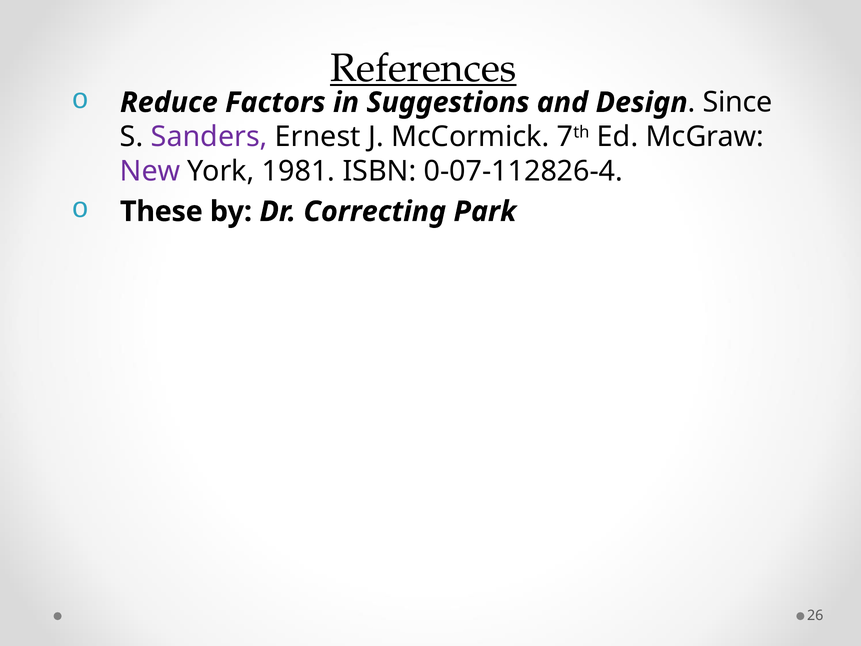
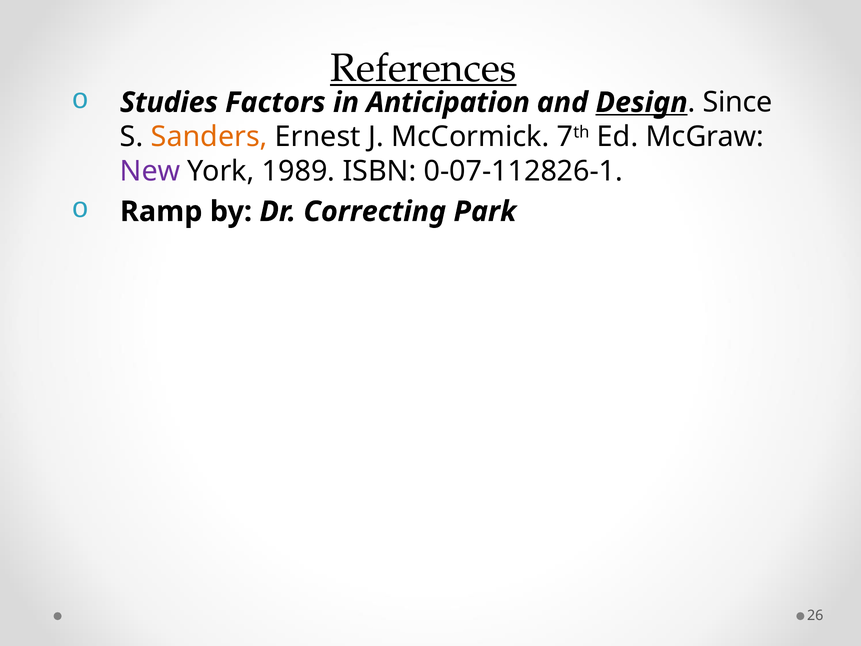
Reduce: Reduce -> Studies
Suggestions: Suggestions -> Anticipation
Design underline: none -> present
Sanders colour: purple -> orange
1981: 1981 -> 1989
0-07-112826-4: 0-07-112826-4 -> 0-07-112826-1
These: These -> Ramp
